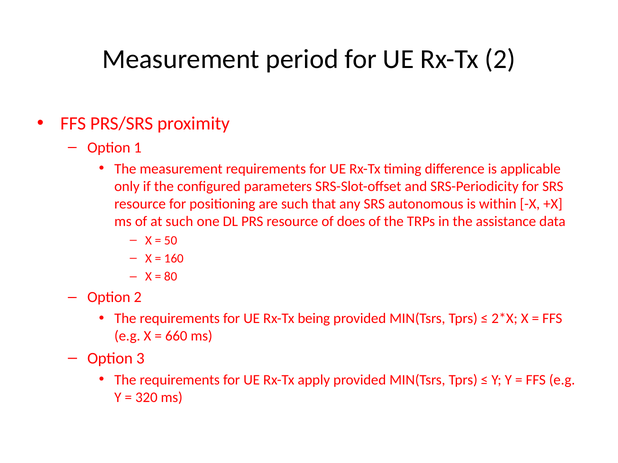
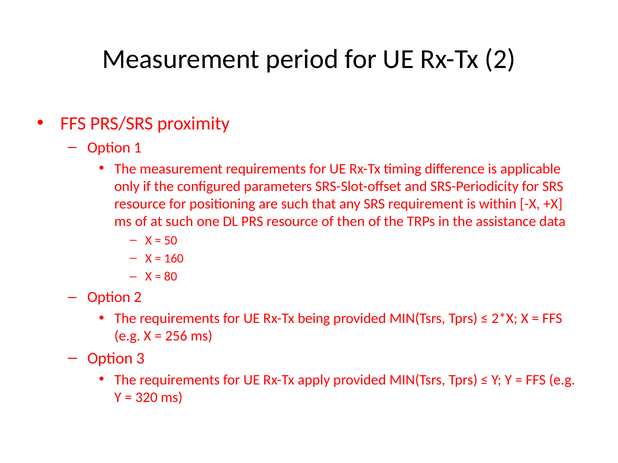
autonomous: autonomous -> requirement
does: does -> then
660: 660 -> 256
